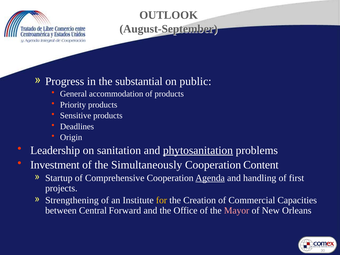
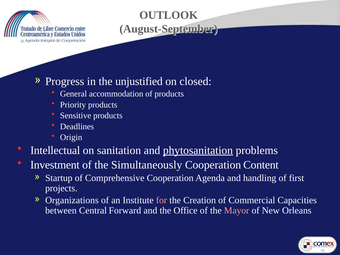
substantial: substantial -> unjustified
public: public -> closed
Leadership: Leadership -> Intellectual
Agenda underline: present -> none
Strengthening: Strengthening -> Organizations
for colour: yellow -> pink
